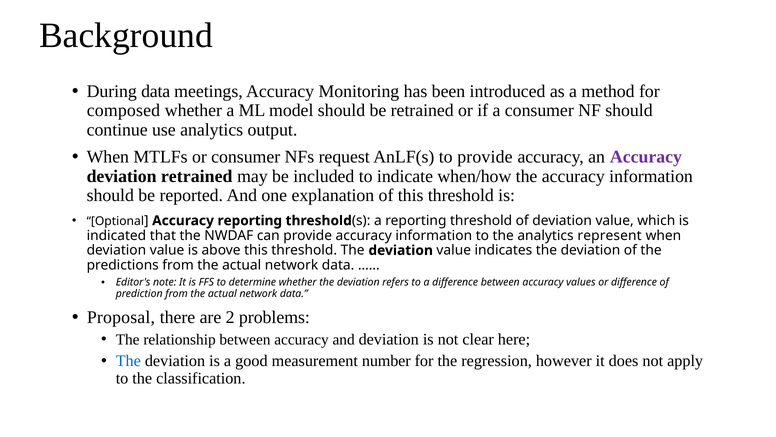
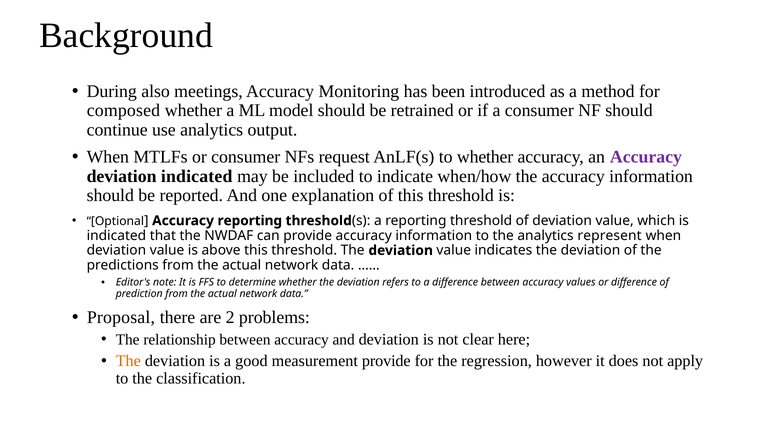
During data: data -> also
to provide: provide -> whether
deviation retrained: retrained -> indicated
The at (128, 361) colour: blue -> orange
measurement number: number -> provide
